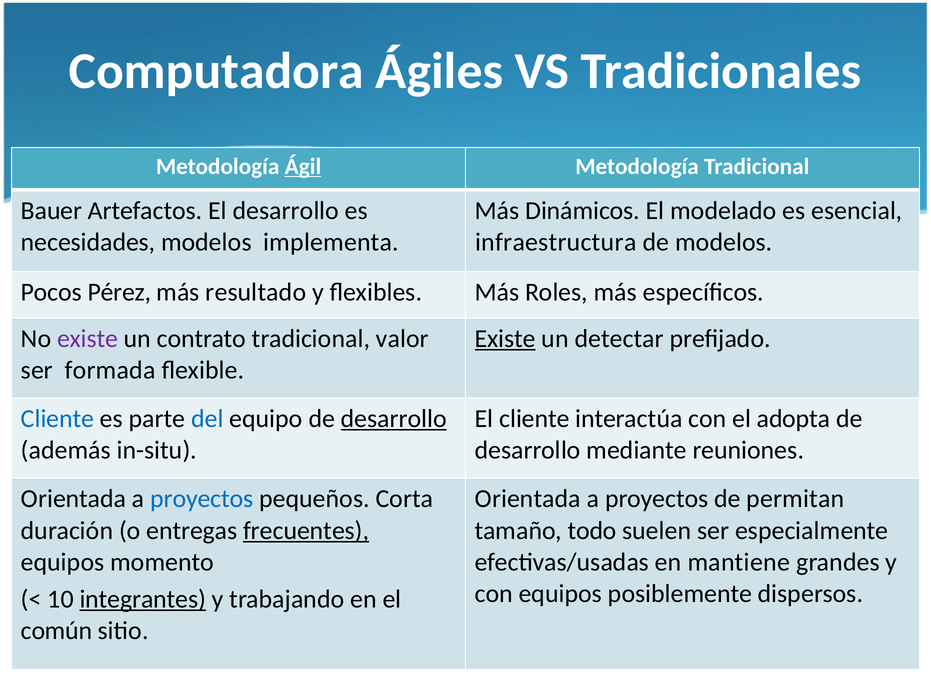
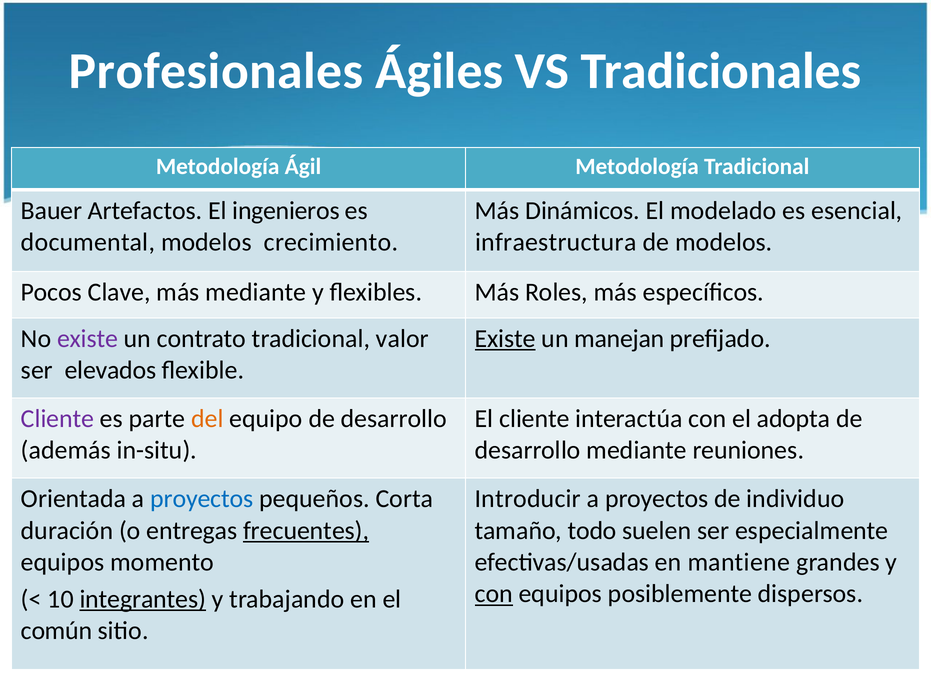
Computadora: Computadora -> Profesionales
Ágil underline: present -> none
El desarrollo: desarrollo -> ingenieros
necesidades: necesidades -> documental
implementa: implementa -> crecimiento
Pérez: Pérez -> Clave
más resultado: resultado -> mediante
detectar: detectar -> manejan
formada: formada -> elevados
Cliente at (58, 419) colour: blue -> purple
del colour: blue -> orange
desarrollo at (394, 419) underline: present -> none
Orientada at (528, 499): Orientada -> Introducir
permitan: permitan -> individuo
con at (494, 594) underline: none -> present
